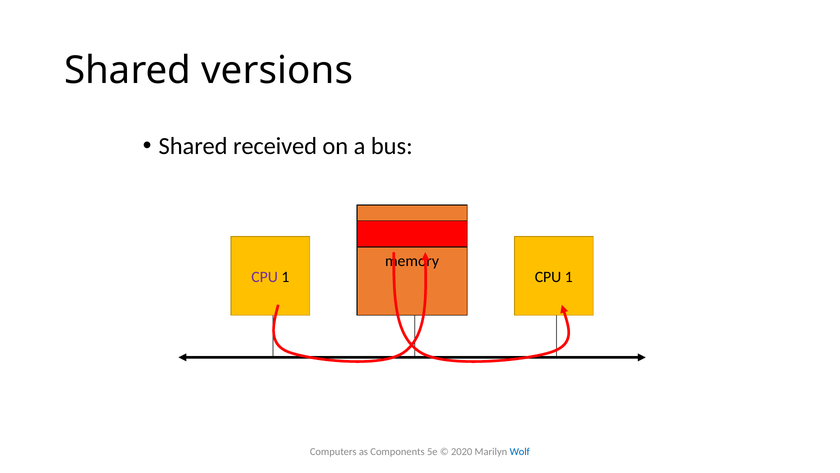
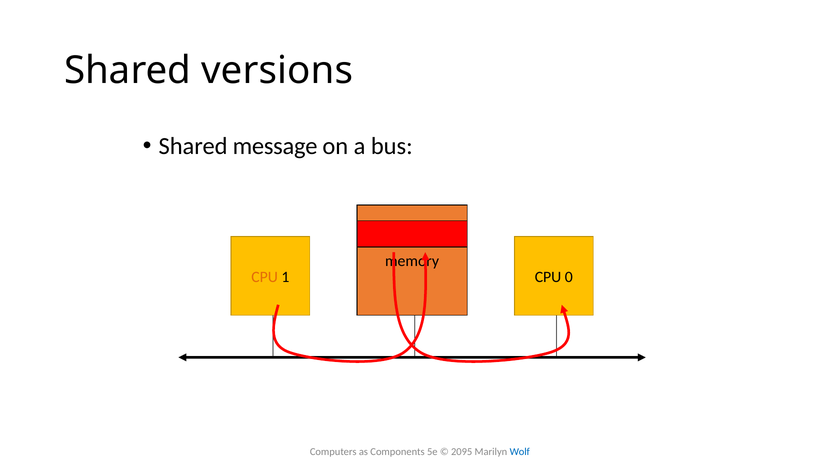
received: received -> message
CPU at (265, 277) colour: purple -> orange
1 at (569, 277): 1 -> 0
2020: 2020 -> 2095
